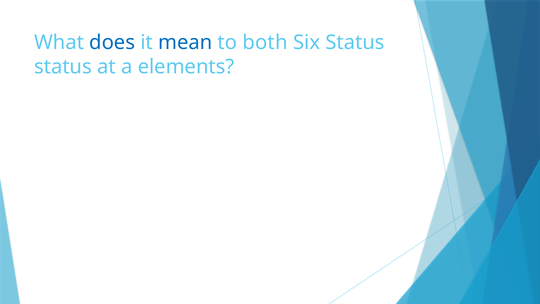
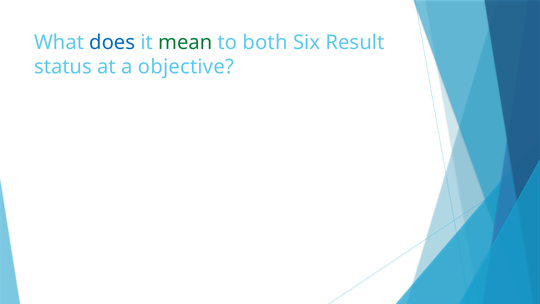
mean colour: blue -> green
Six Status: Status -> Result
elements: elements -> objective
